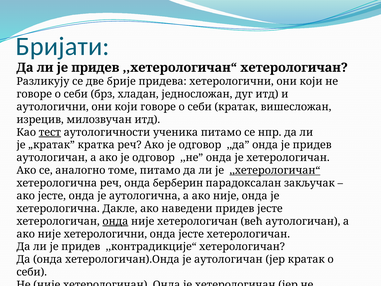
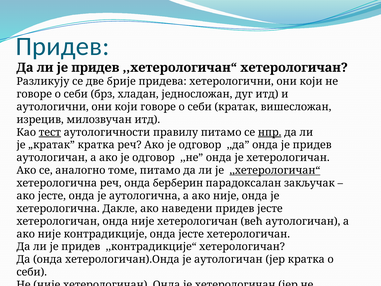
Бријати at (63, 46): Бријати -> Придев
ученика: ученика -> правилу
нпр underline: none -> present
онда at (115, 221) underline: present -> none
није хетерологични: хетерологични -> контрадикције
јер кратак: кратак -> кратка
